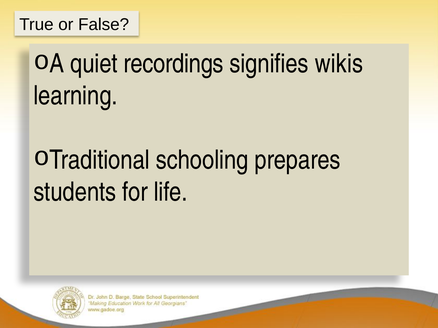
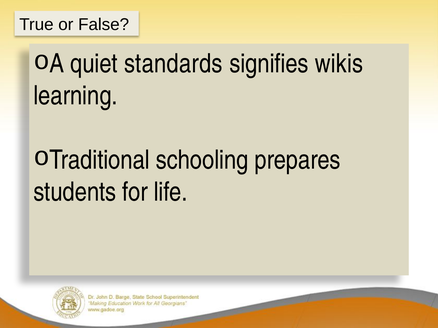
recordings: recordings -> standards
